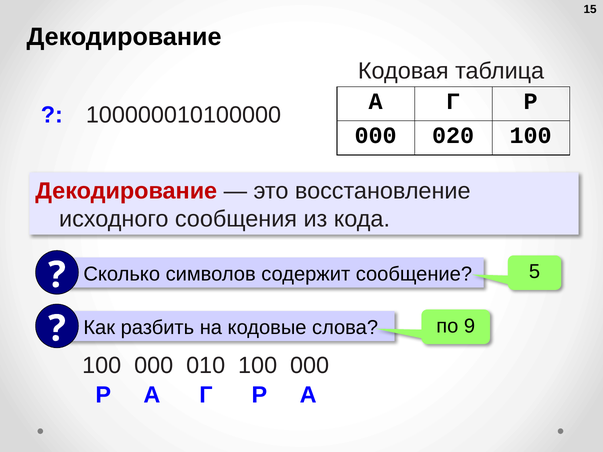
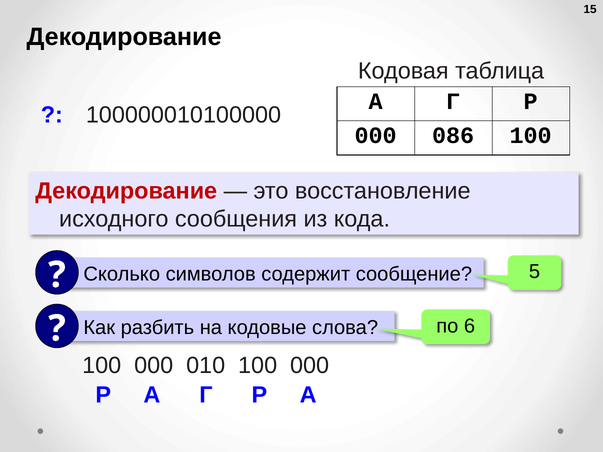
020: 020 -> 086
9: 9 -> 6
